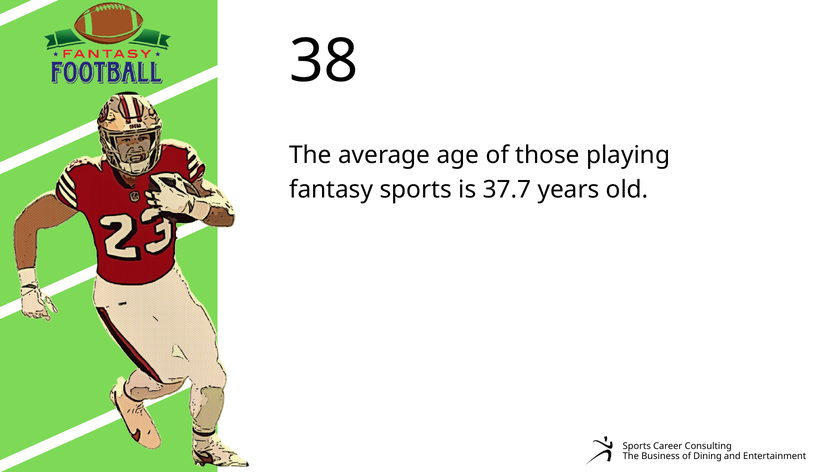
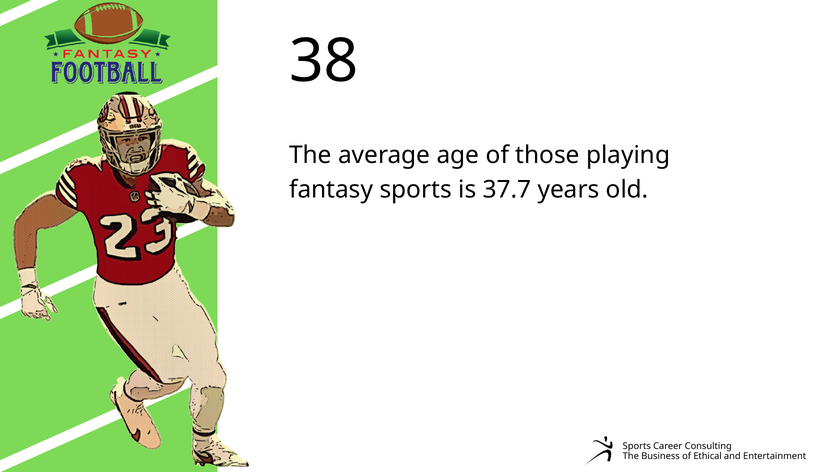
Dining: Dining -> Ethical
